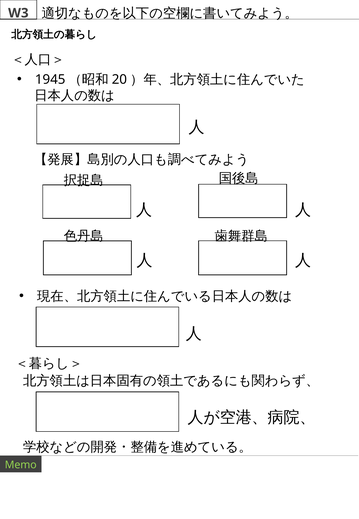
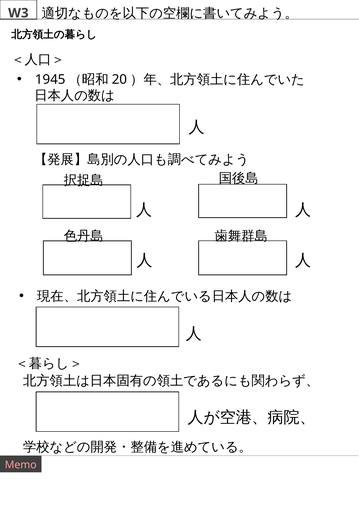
Memo colour: light green -> pink
